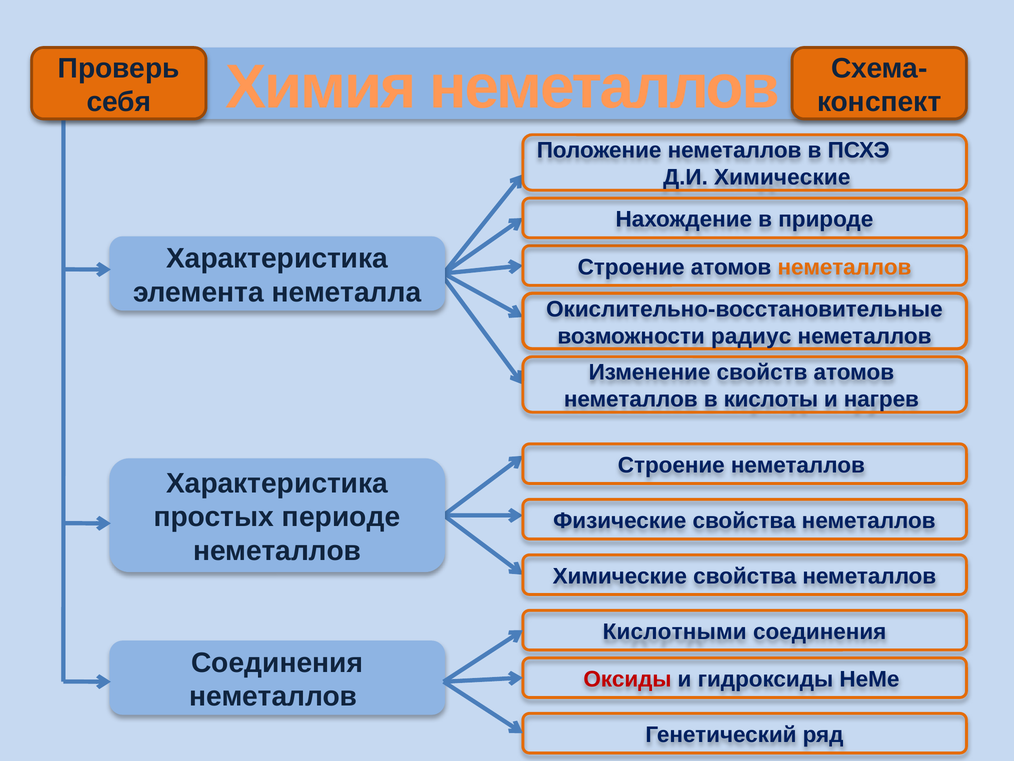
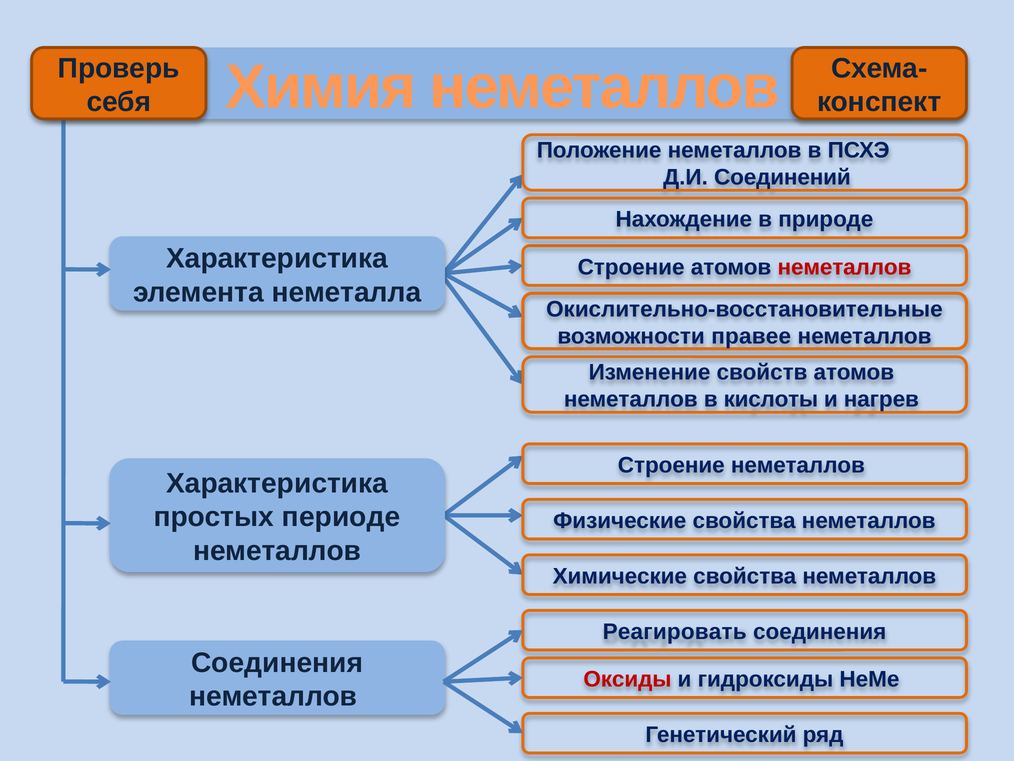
Д.И Химические: Химические -> Соединений
неметаллов at (844, 267) colour: orange -> red
радиус: радиус -> правее
Кислотными: Кислотными -> Реагировать
